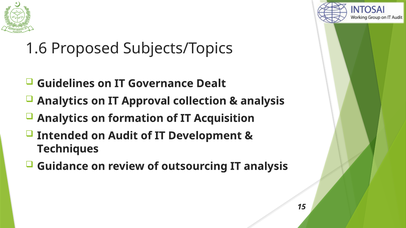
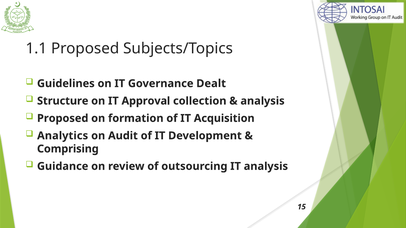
1.6: 1.6 -> 1.1
Analytics at (63, 101): Analytics -> Structure
Analytics at (63, 118): Analytics -> Proposed
Intended: Intended -> Analytics
Techniques: Techniques -> Comprising
